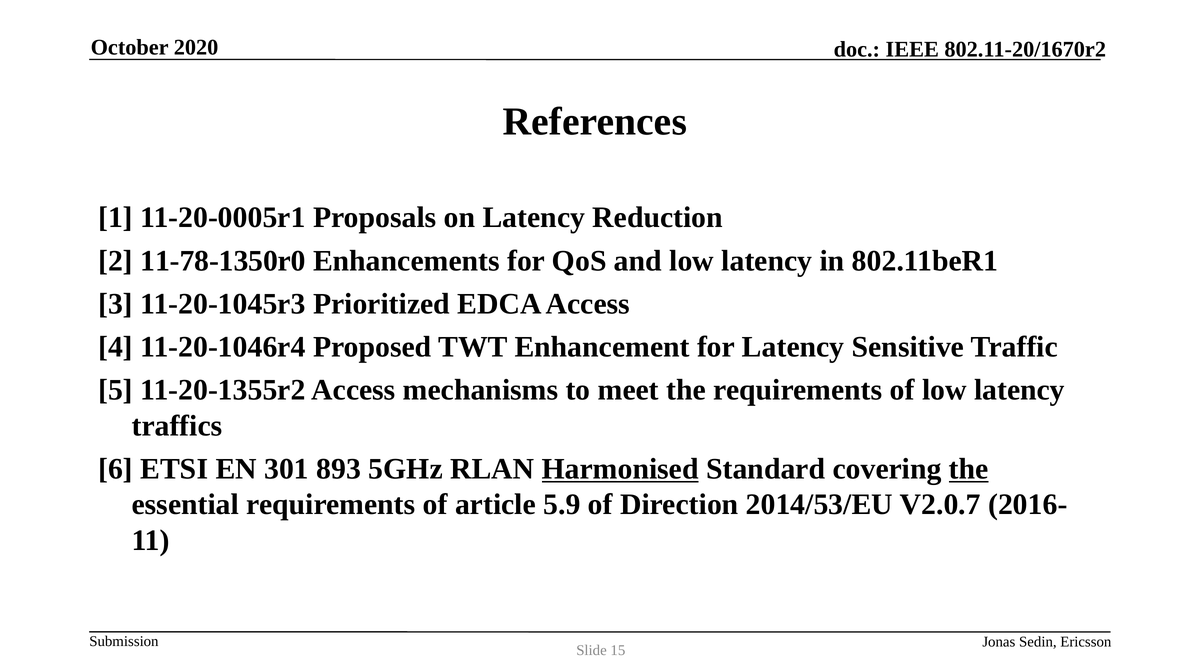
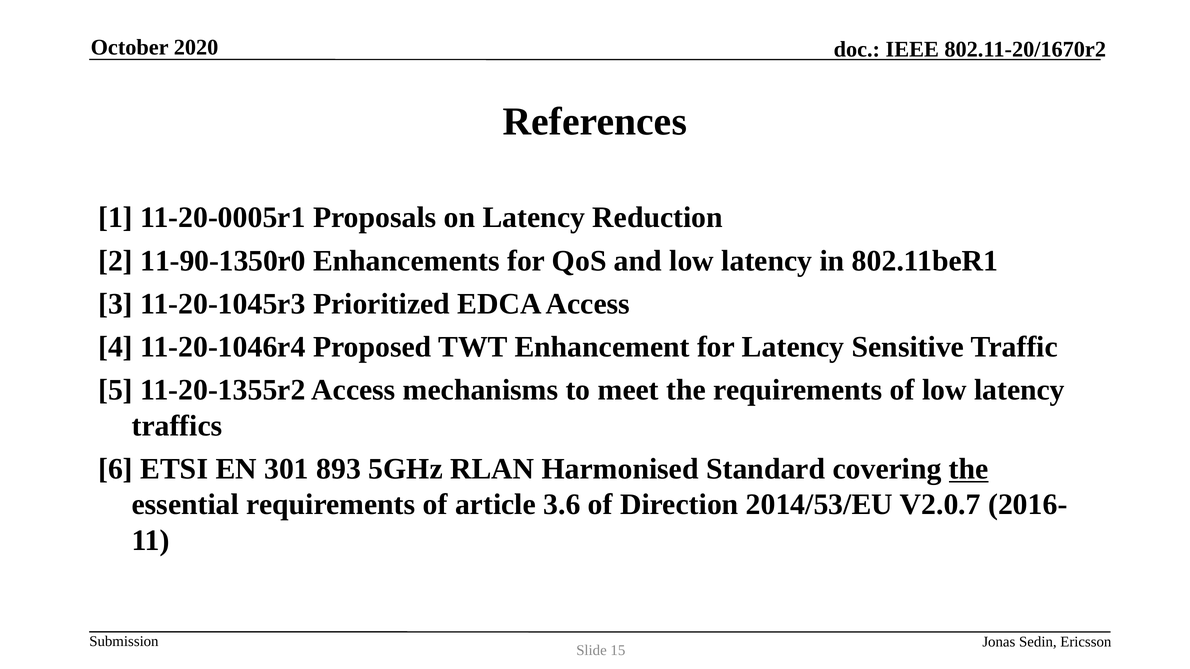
11-78-1350r0: 11-78-1350r0 -> 11-90-1350r0
Harmonised underline: present -> none
5.9: 5.9 -> 3.6
